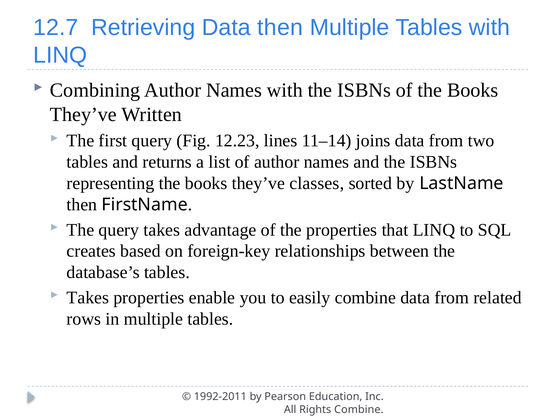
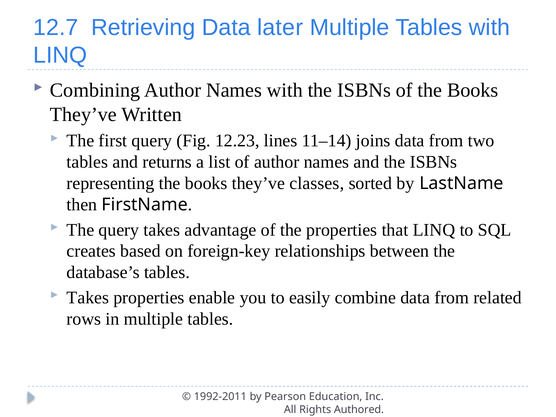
Data then: then -> later
Rights Combine: Combine -> Authored
